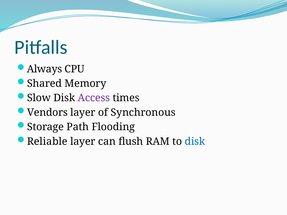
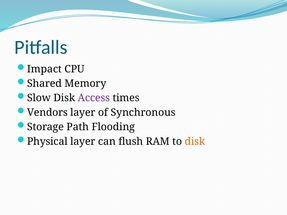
Always: Always -> Impact
Reliable: Reliable -> Physical
disk at (195, 142) colour: blue -> orange
